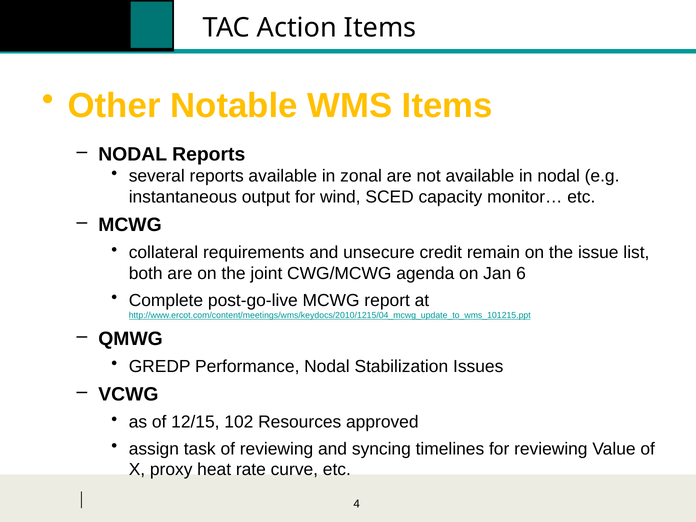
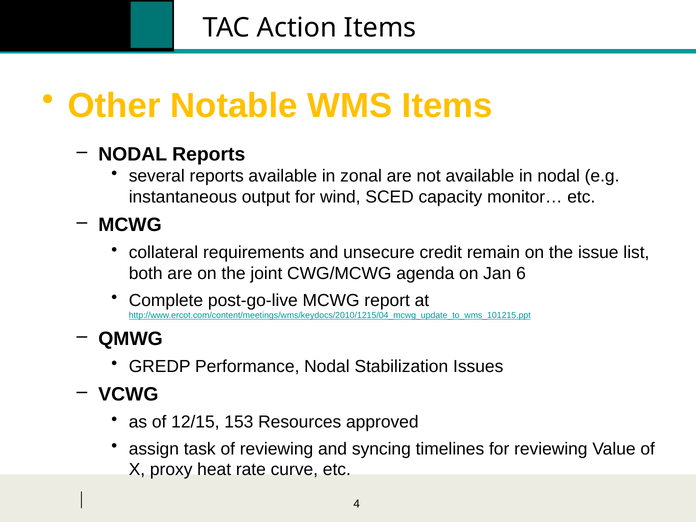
102: 102 -> 153
